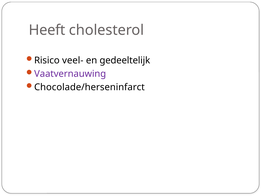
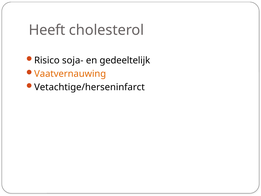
veel-: veel- -> soja-
Vaatvernauwing colour: purple -> orange
Chocolade/herseninfarct: Chocolade/herseninfarct -> Vetachtige/herseninfarct
